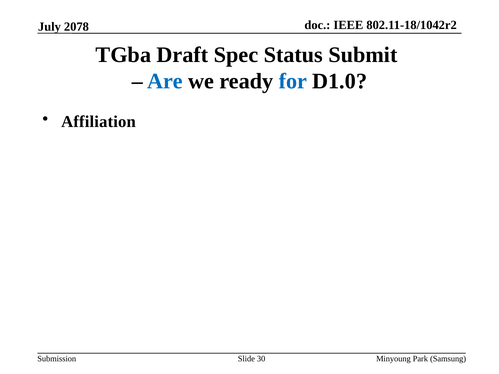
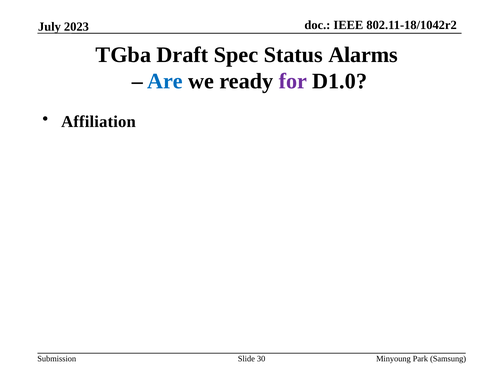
2078: 2078 -> 2023
Submit: Submit -> Alarms
for colour: blue -> purple
